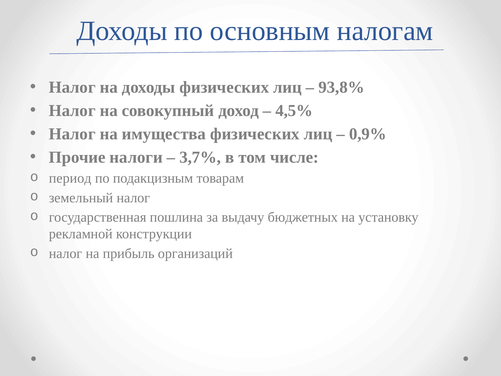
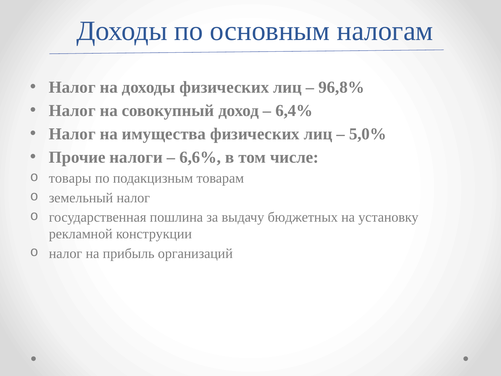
93,8%: 93,8% -> 96,8%
4,5%: 4,5% -> 6,4%
0,9%: 0,9% -> 5,0%
3,7%: 3,7% -> 6,6%
период: период -> товары
